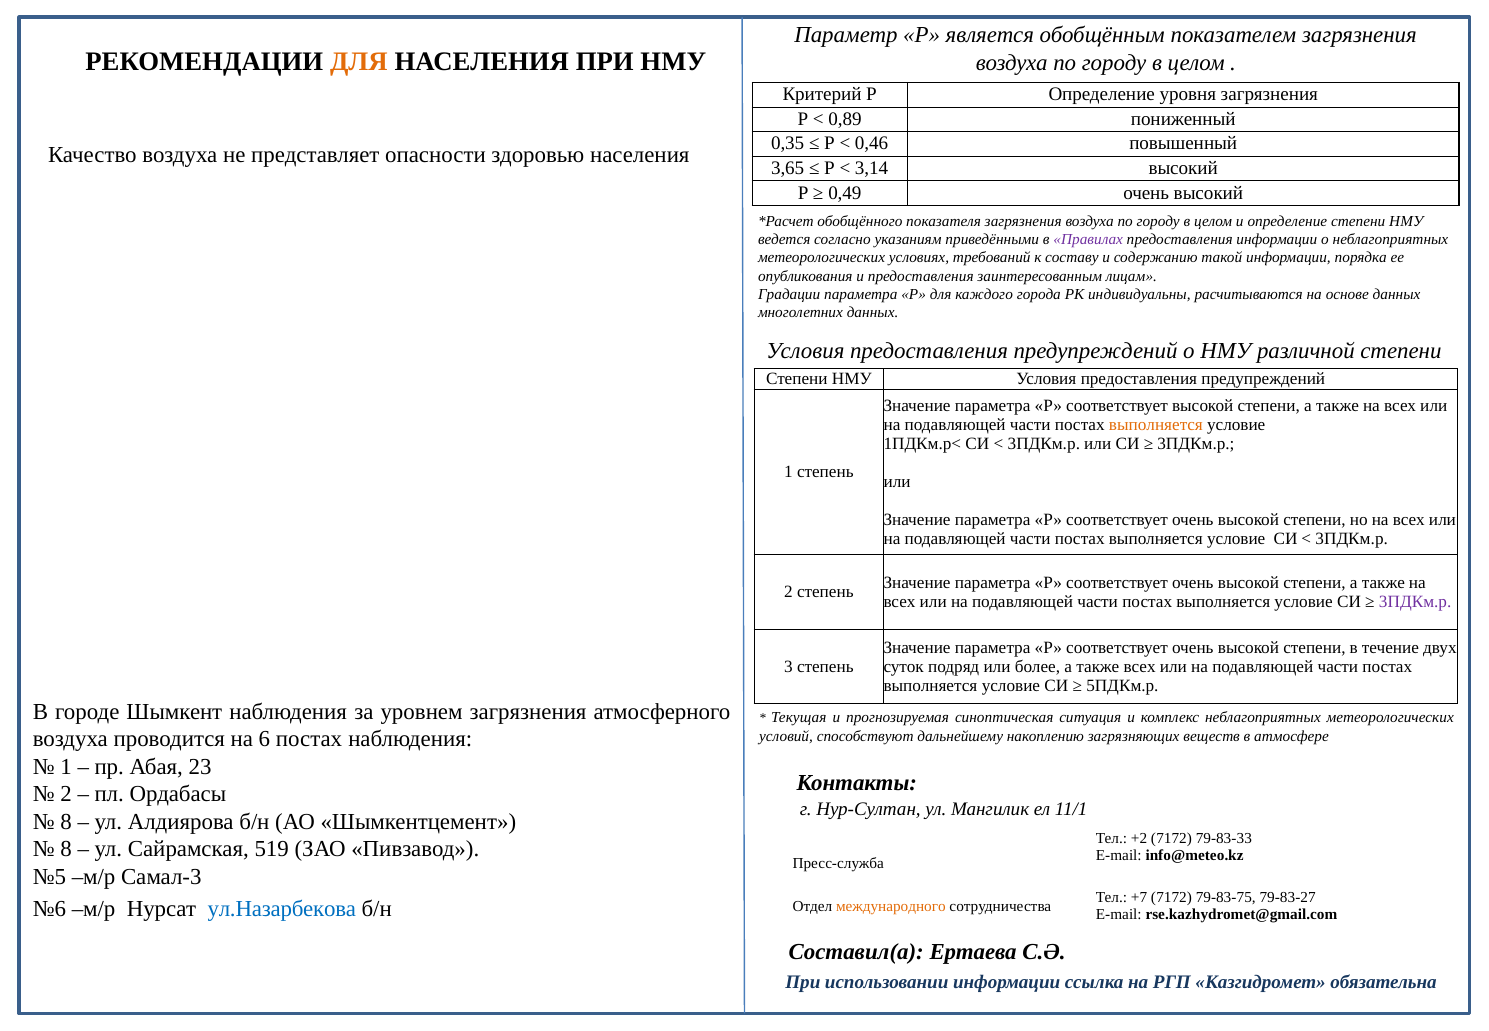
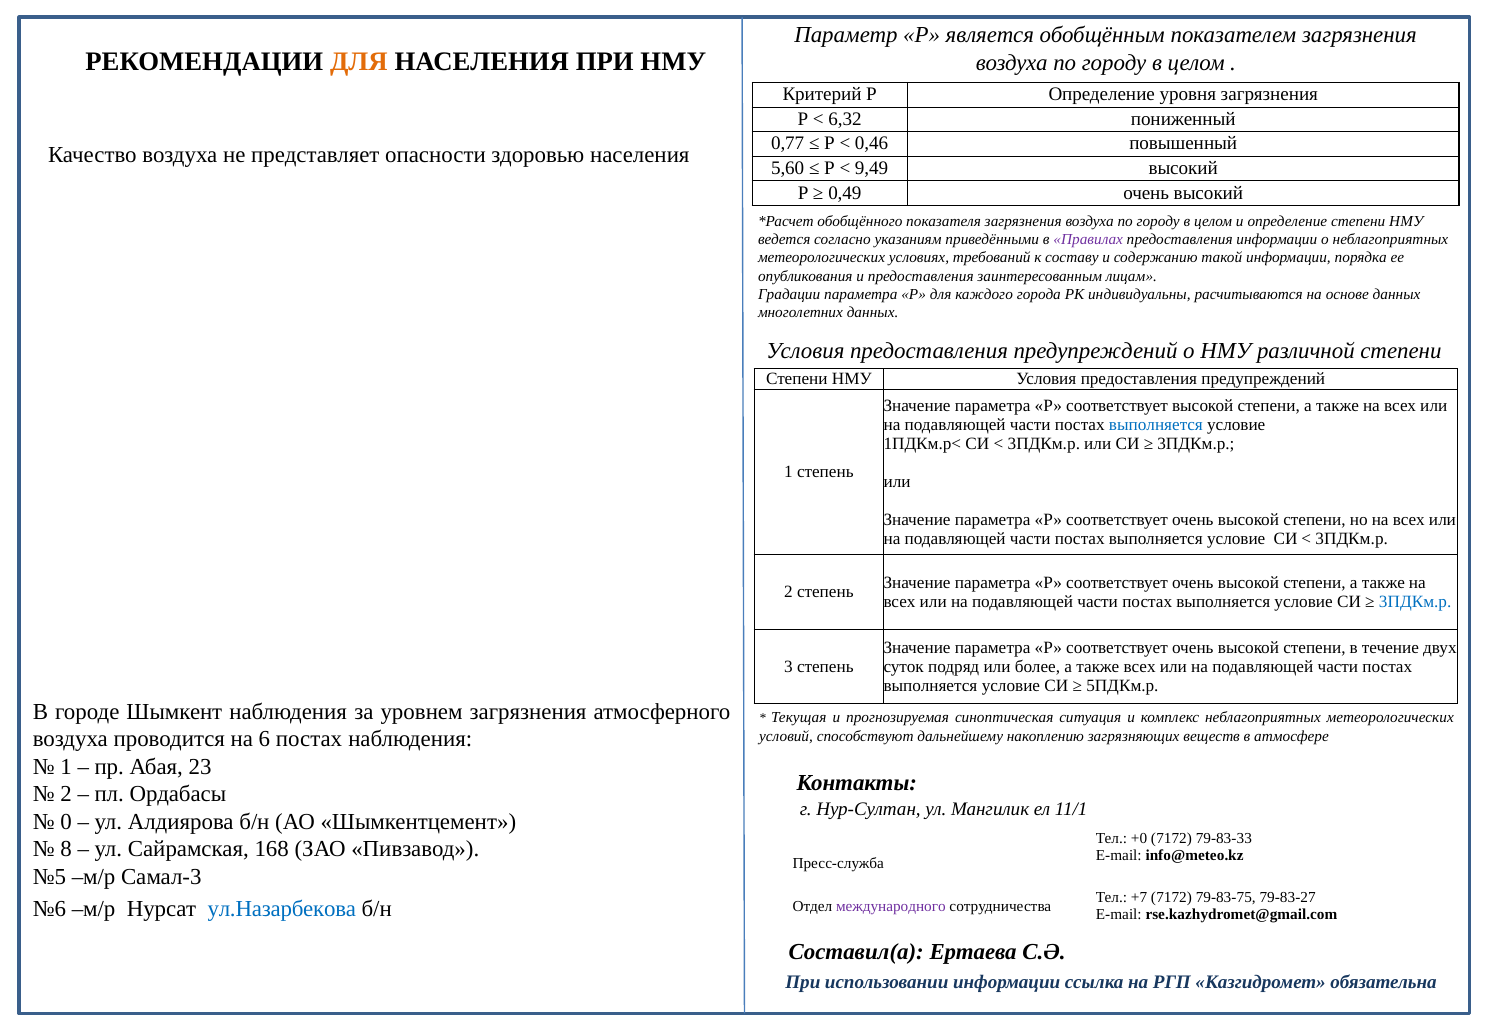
0,89: 0,89 -> 6,32
0,35: 0,35 -> 0,77
3,65: 3,65 -> 5,60
3,14: 3,14 -> 9,49
выполняется at (1156, 425) colour: orange -> blue
3ПДКм.р at (1415, 602) colour: purple -> blue
8 at (66, 822): 8 -> 0
+2: +2 -> +0
519: 519 -> 168
международного colour: orange -> purple
